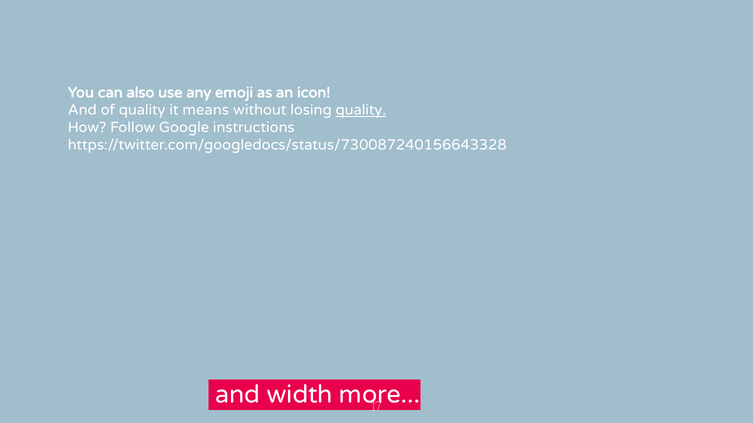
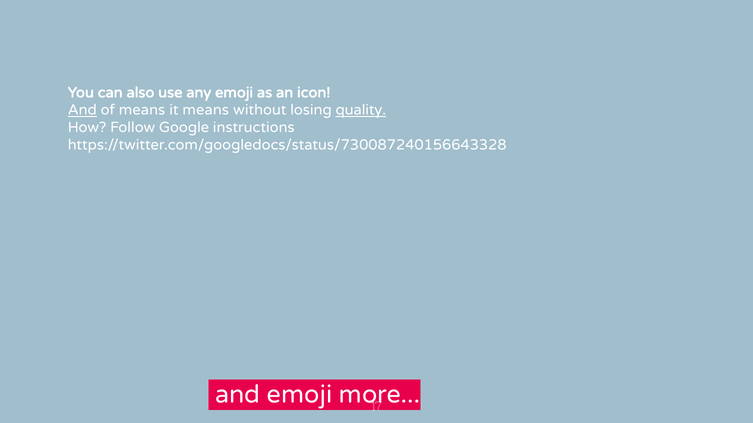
And at (82, 110) underline: none -> present
of quality: quality -> means
and width: width -> emoji
